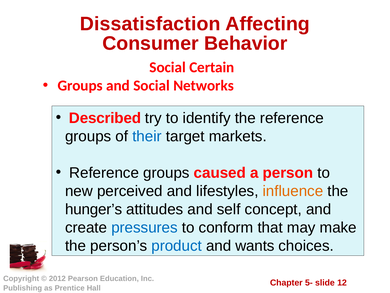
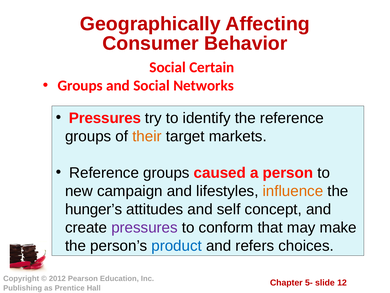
Dissatisfaction: Dissatisfaction -> Geographically
Described at (105, 118): Described -> Pressures
their colour: blue -> orange
perceived: perceived -> campaign
pressures at (144, 227) colour: blue -> purple
wants: wants -> refers
